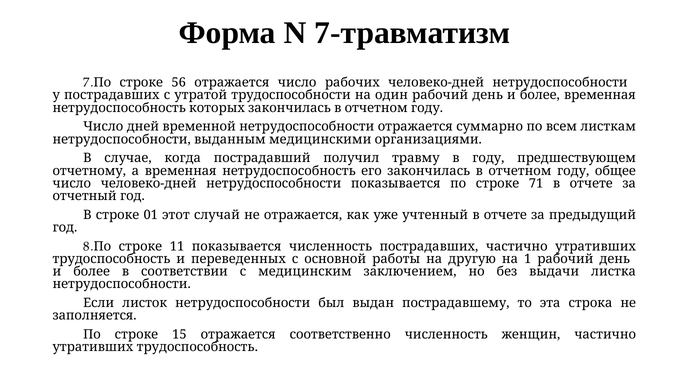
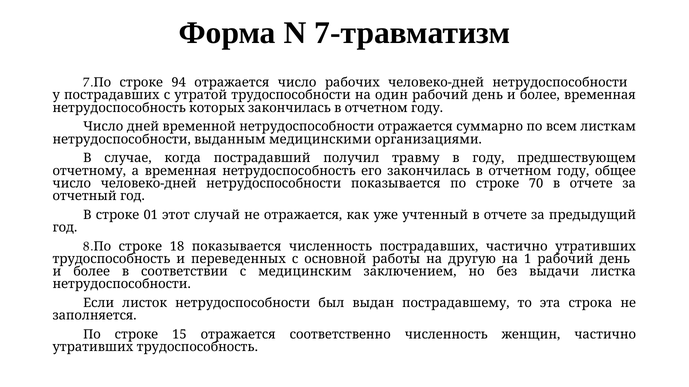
56: 56 -> 94
71: 71 -> 70
11: 11 -> 18
